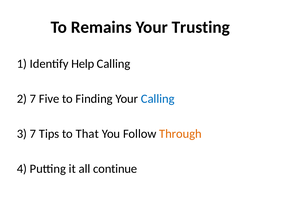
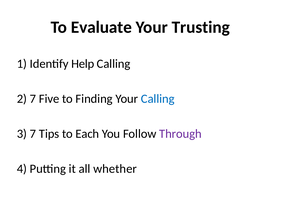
Remains: Remains -> Evaluate
That: That -> Each
Through colour: orange -> purple
continue: continue -> whether
